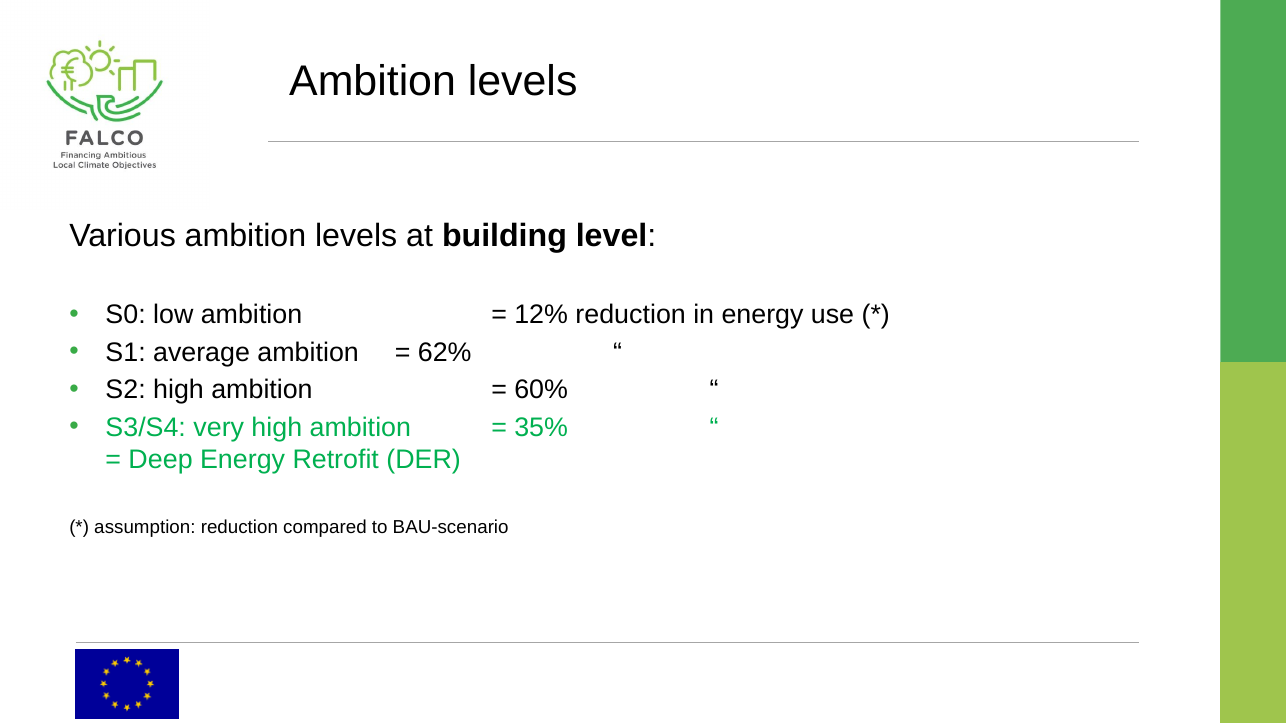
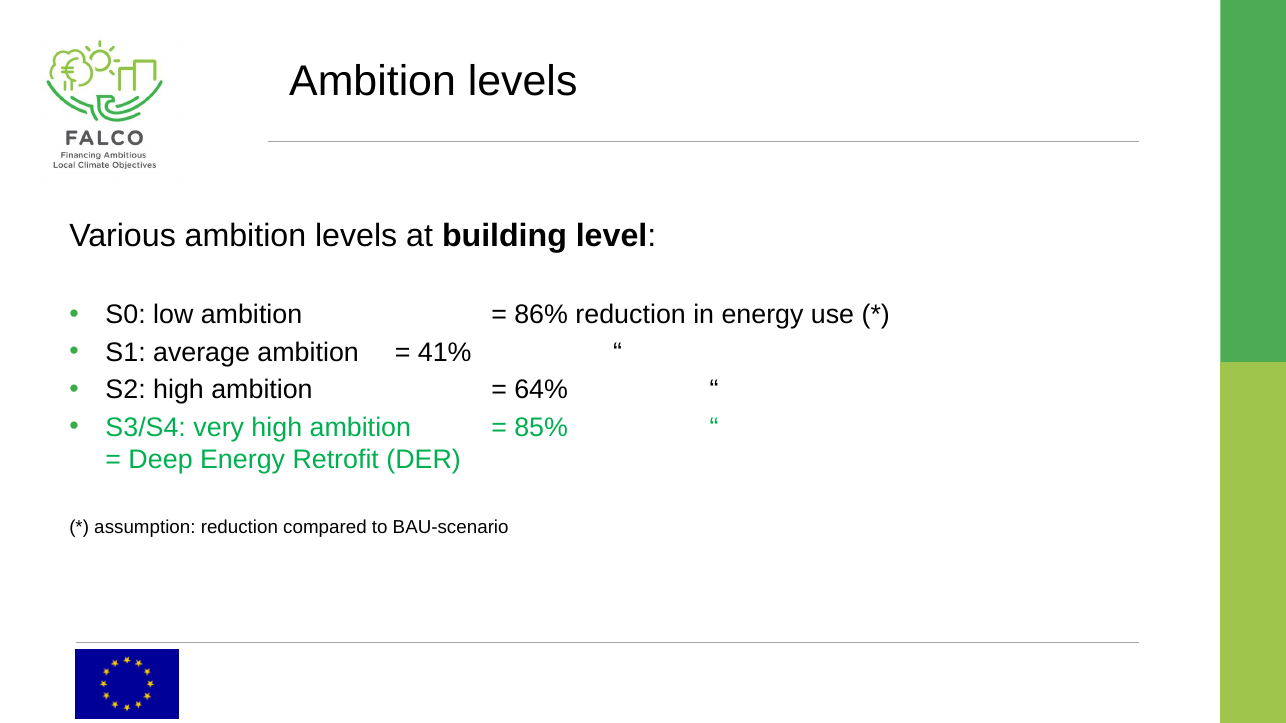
12%: 12% -> 86%
62%: 62% -> 41%
60%: 60% -> 64%
35%: 35% -> 85%
